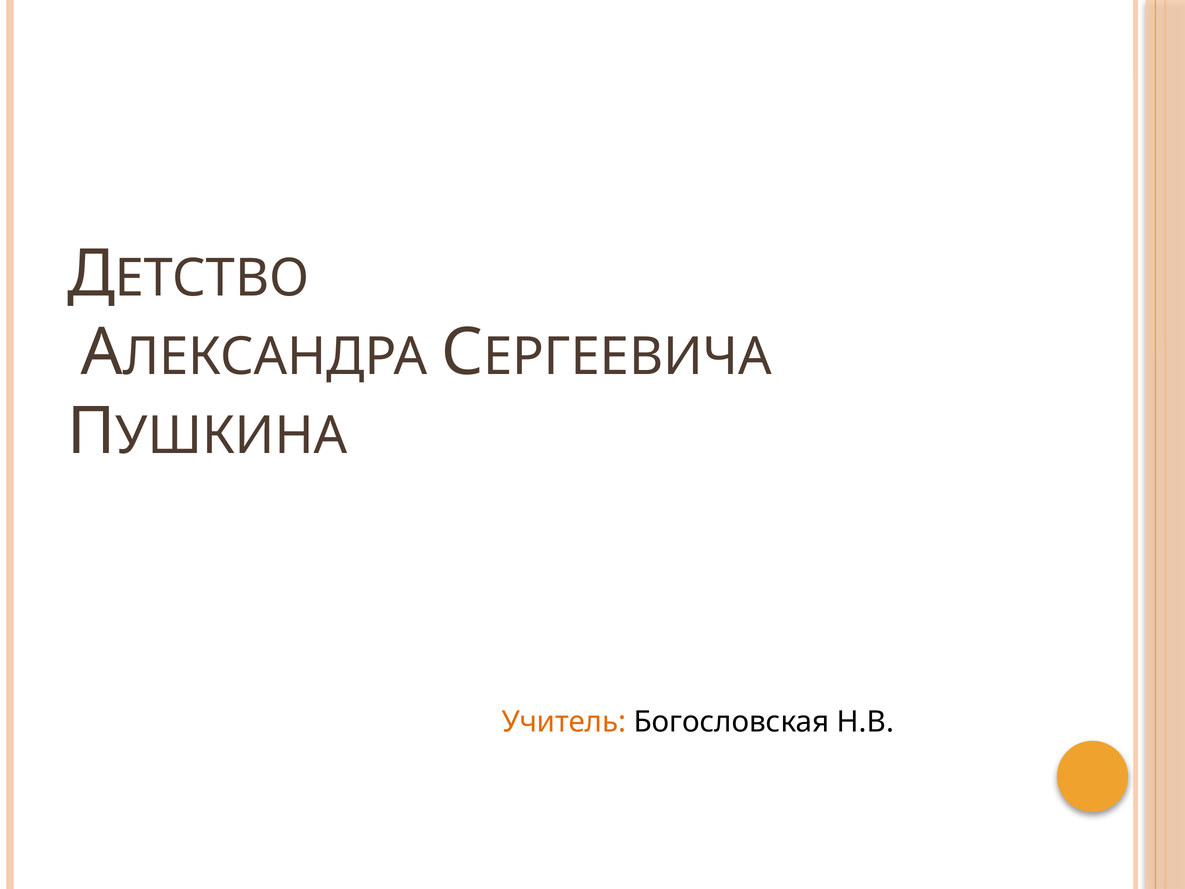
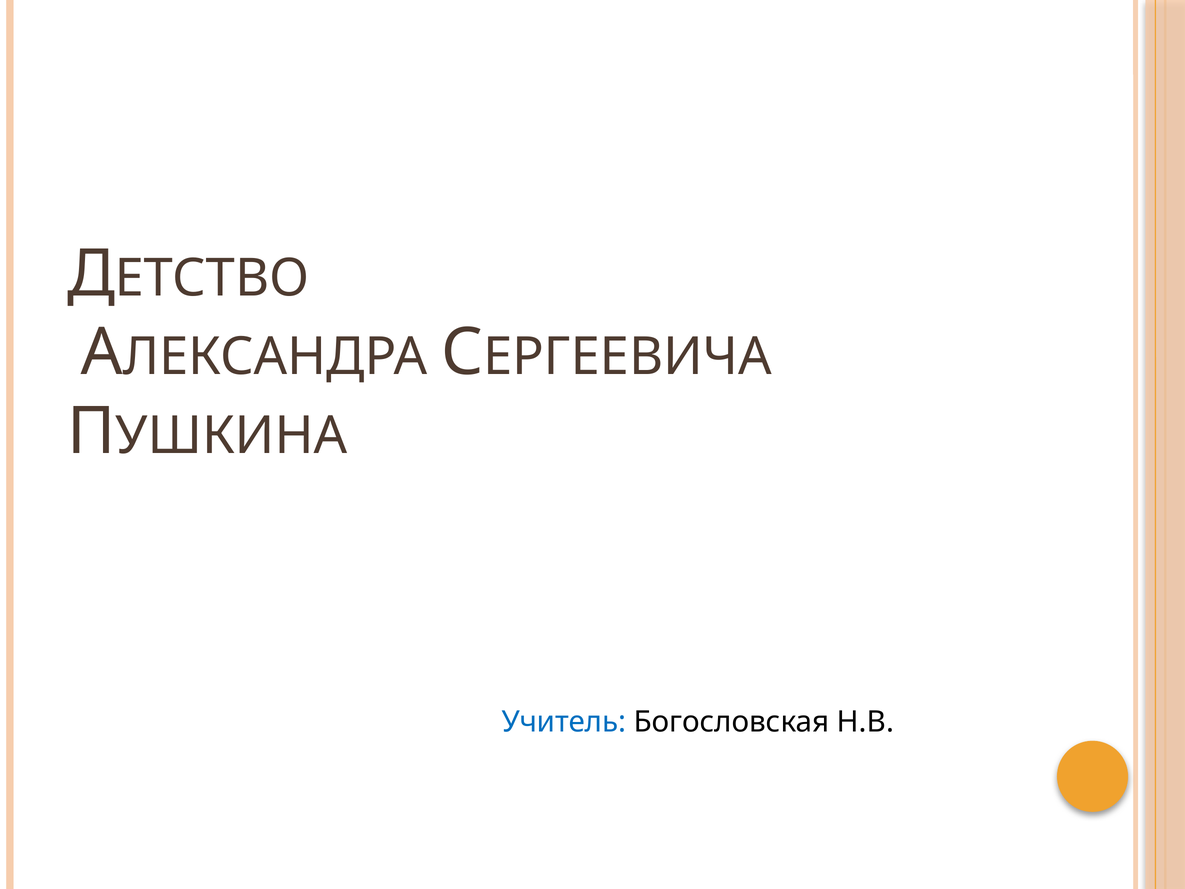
Учитель colour: orange -> blue
